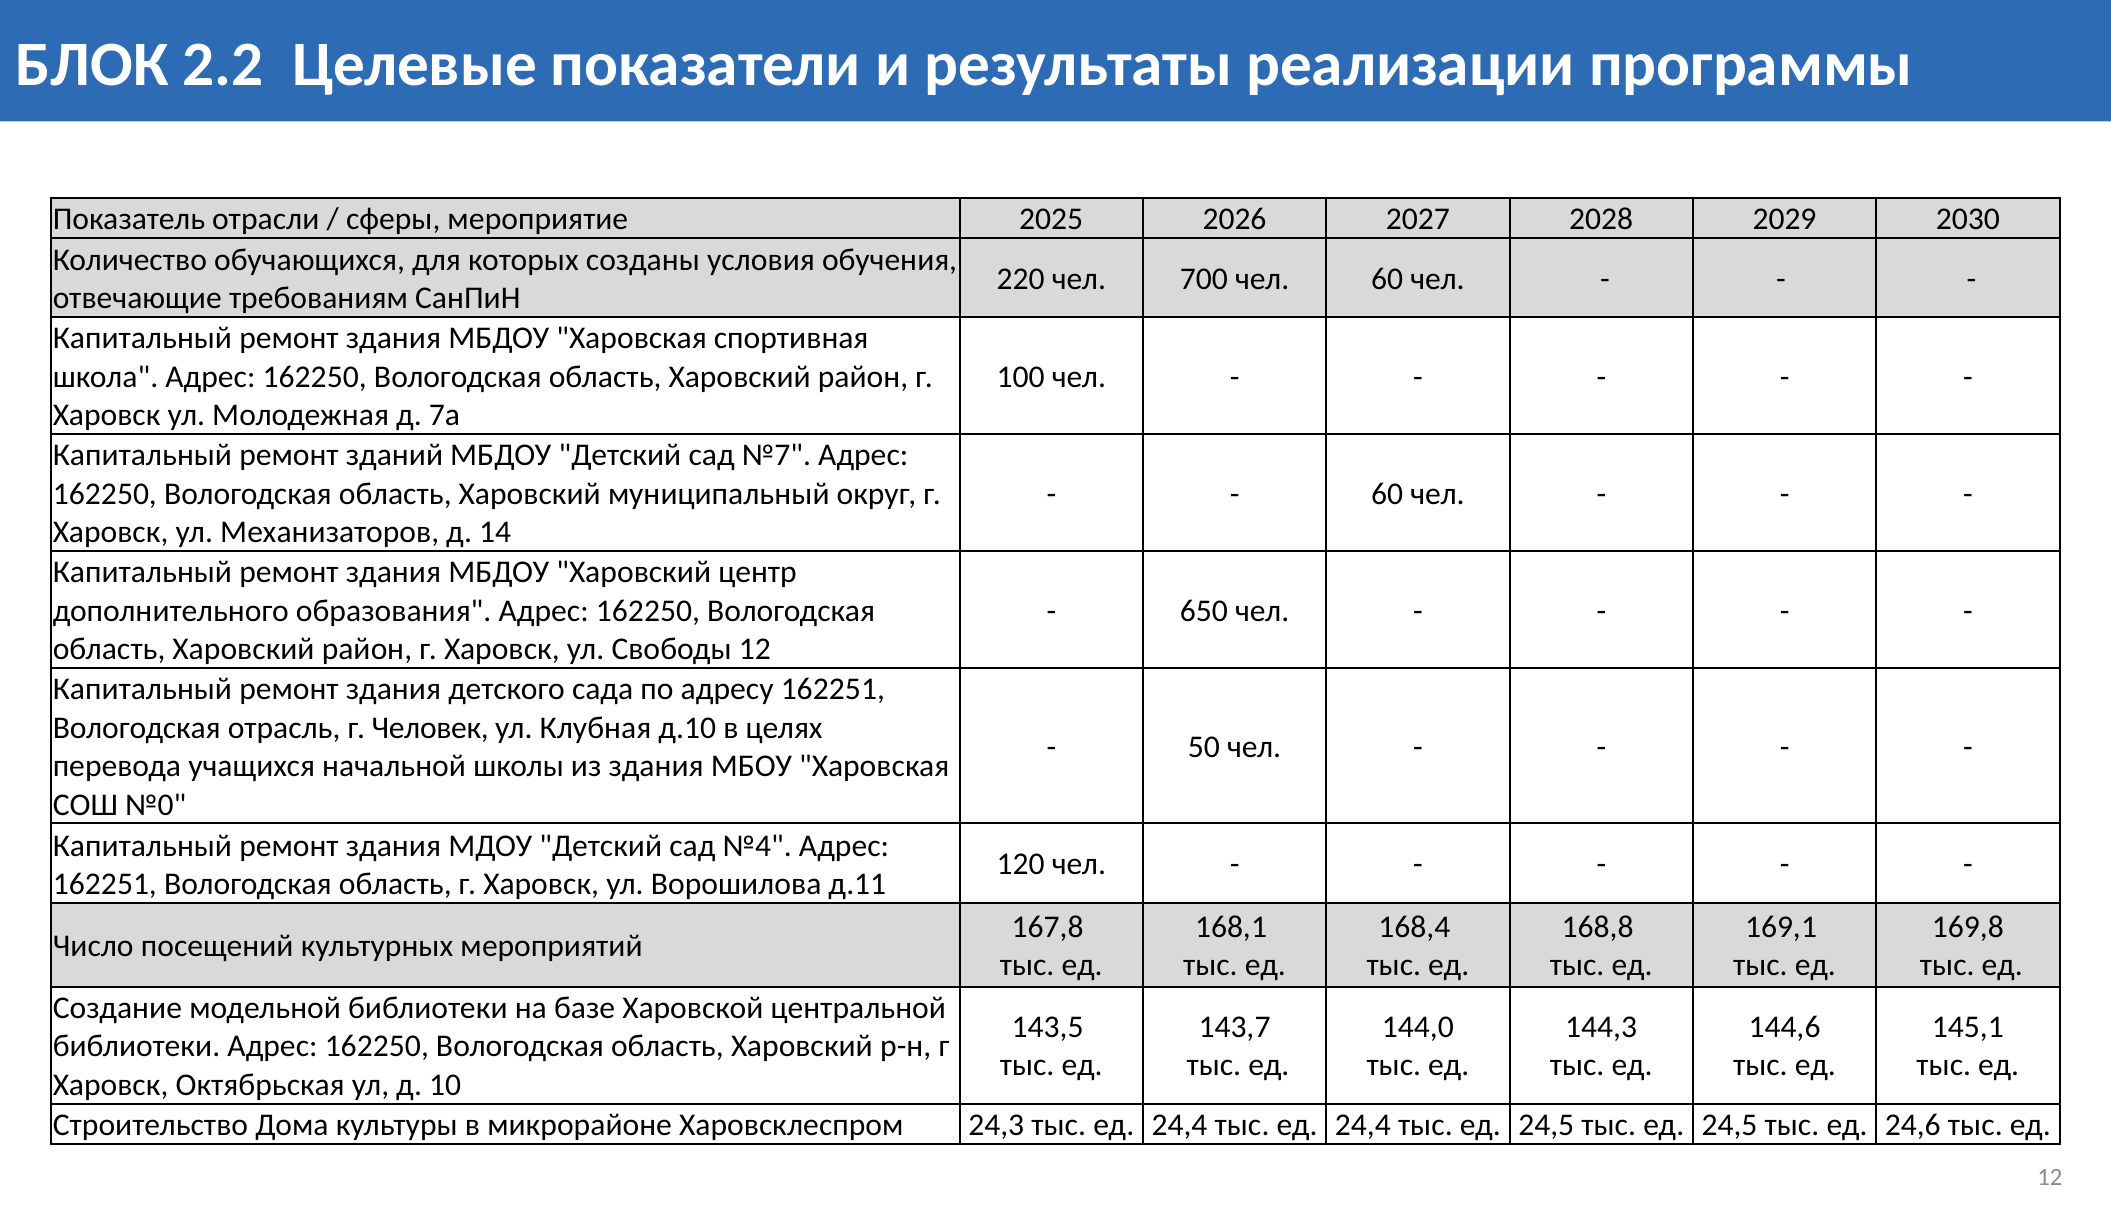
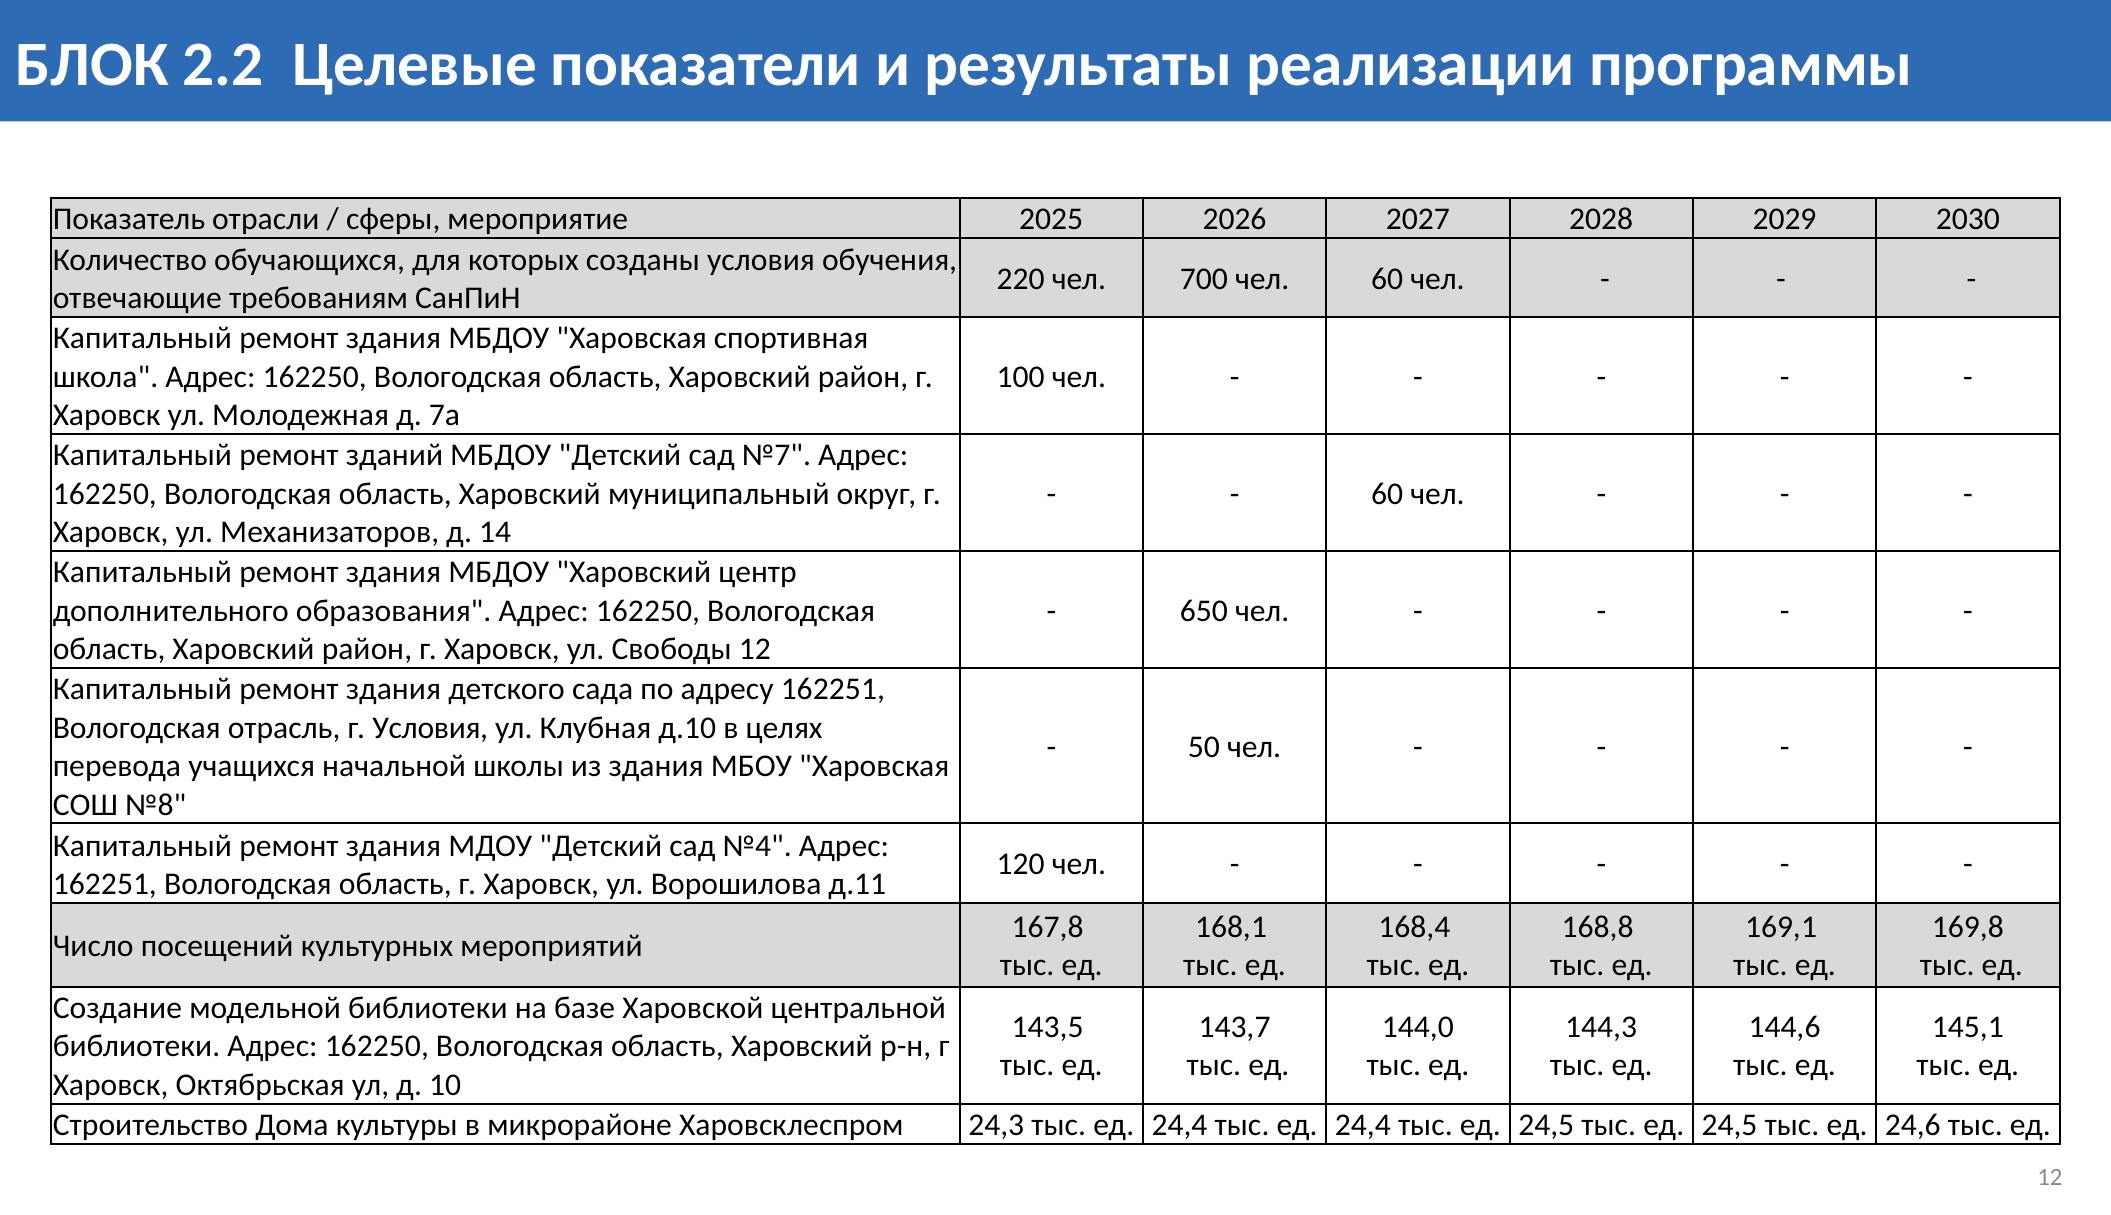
г Человек: Человек -> Условия
№0: №0 -> №8
